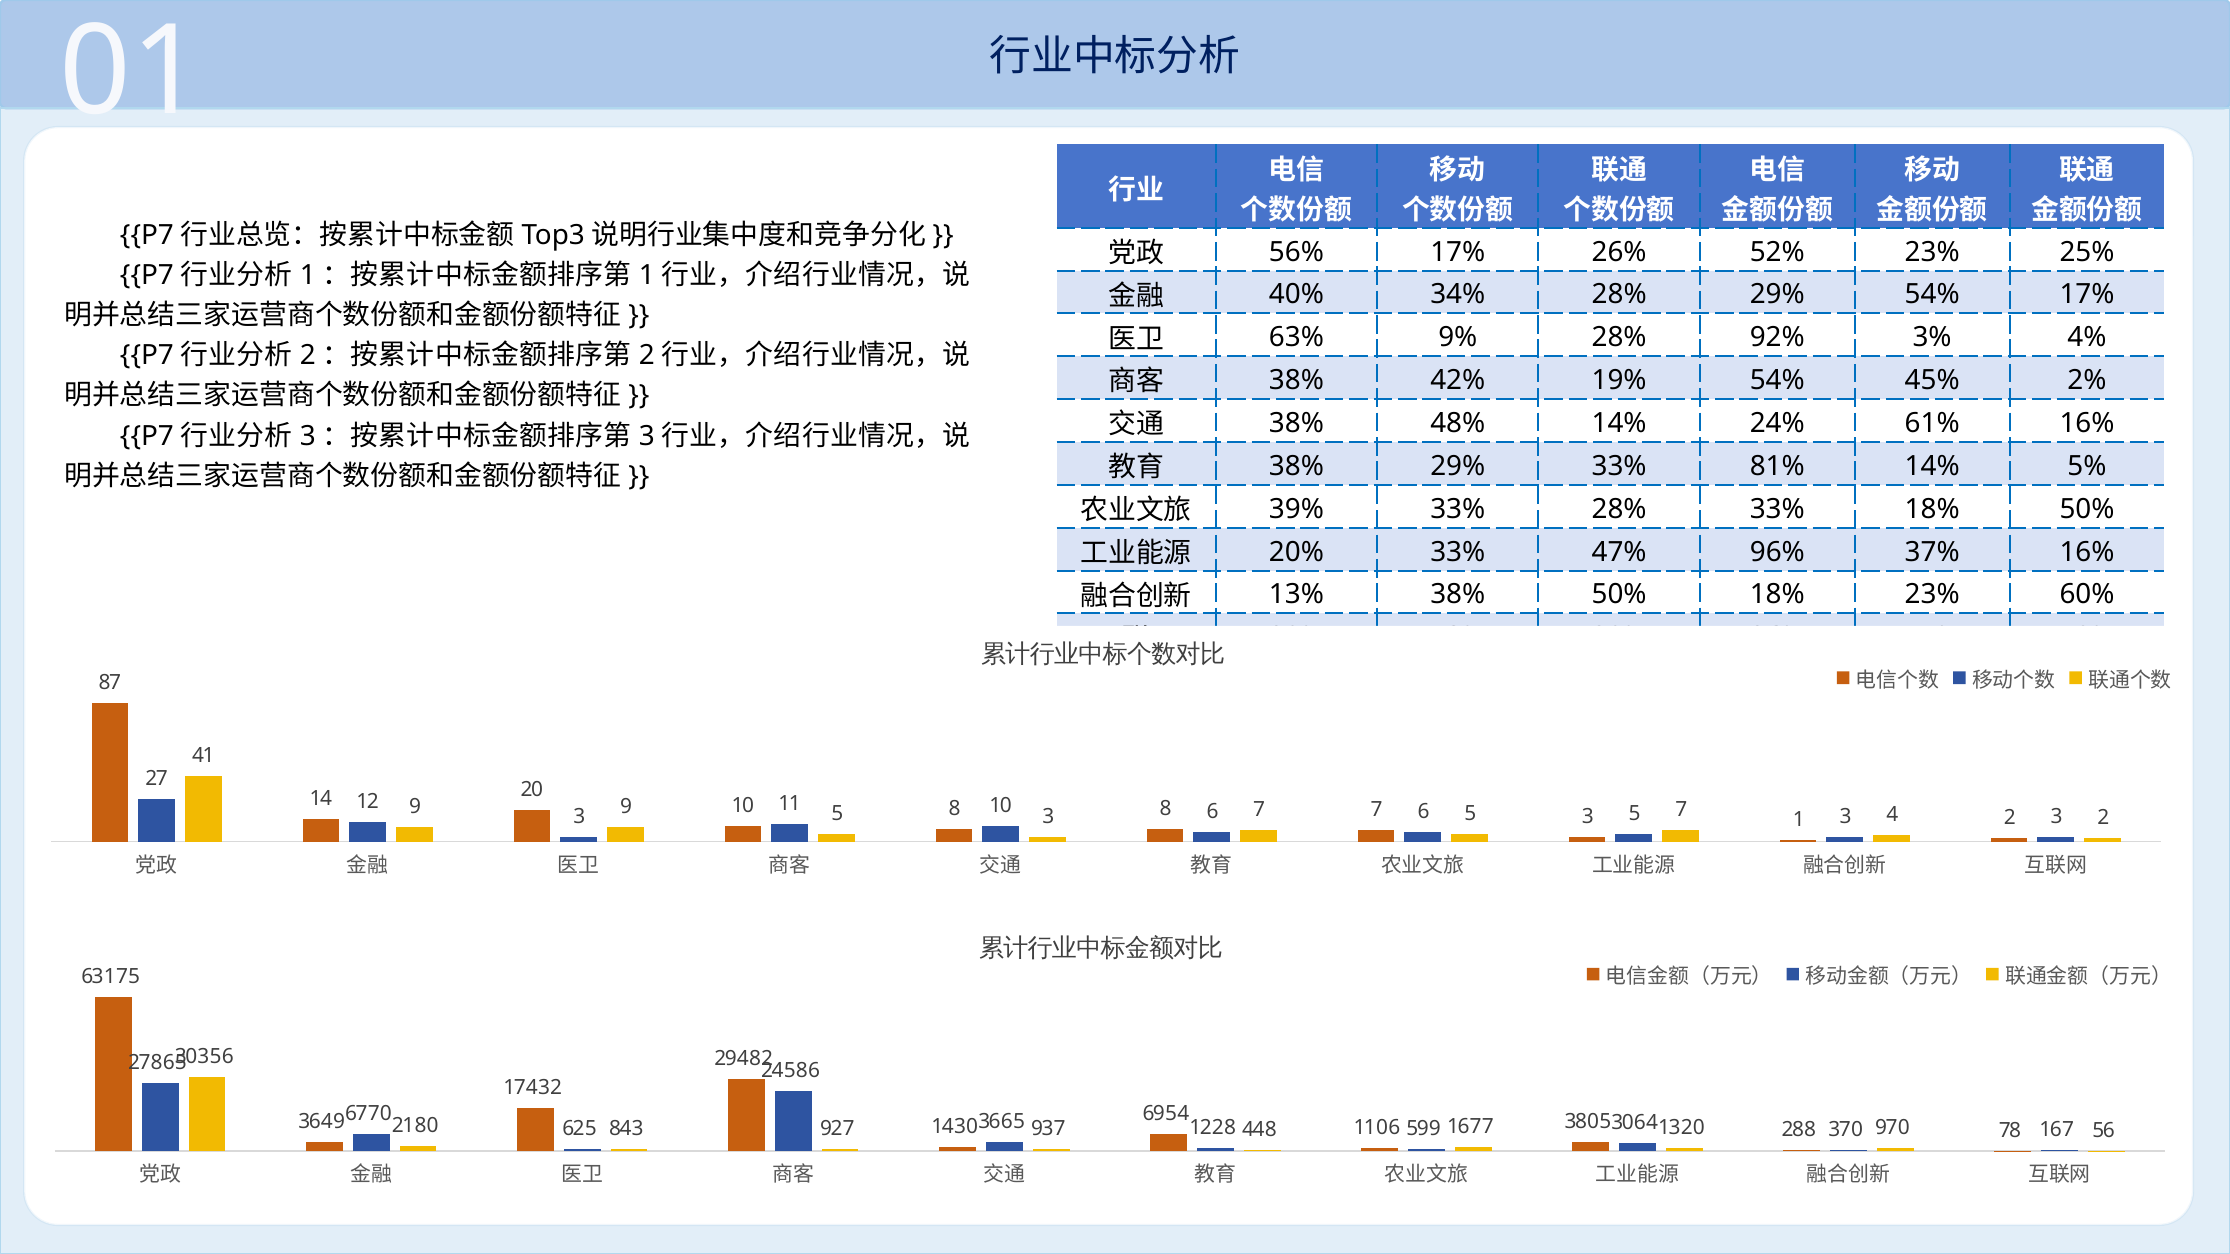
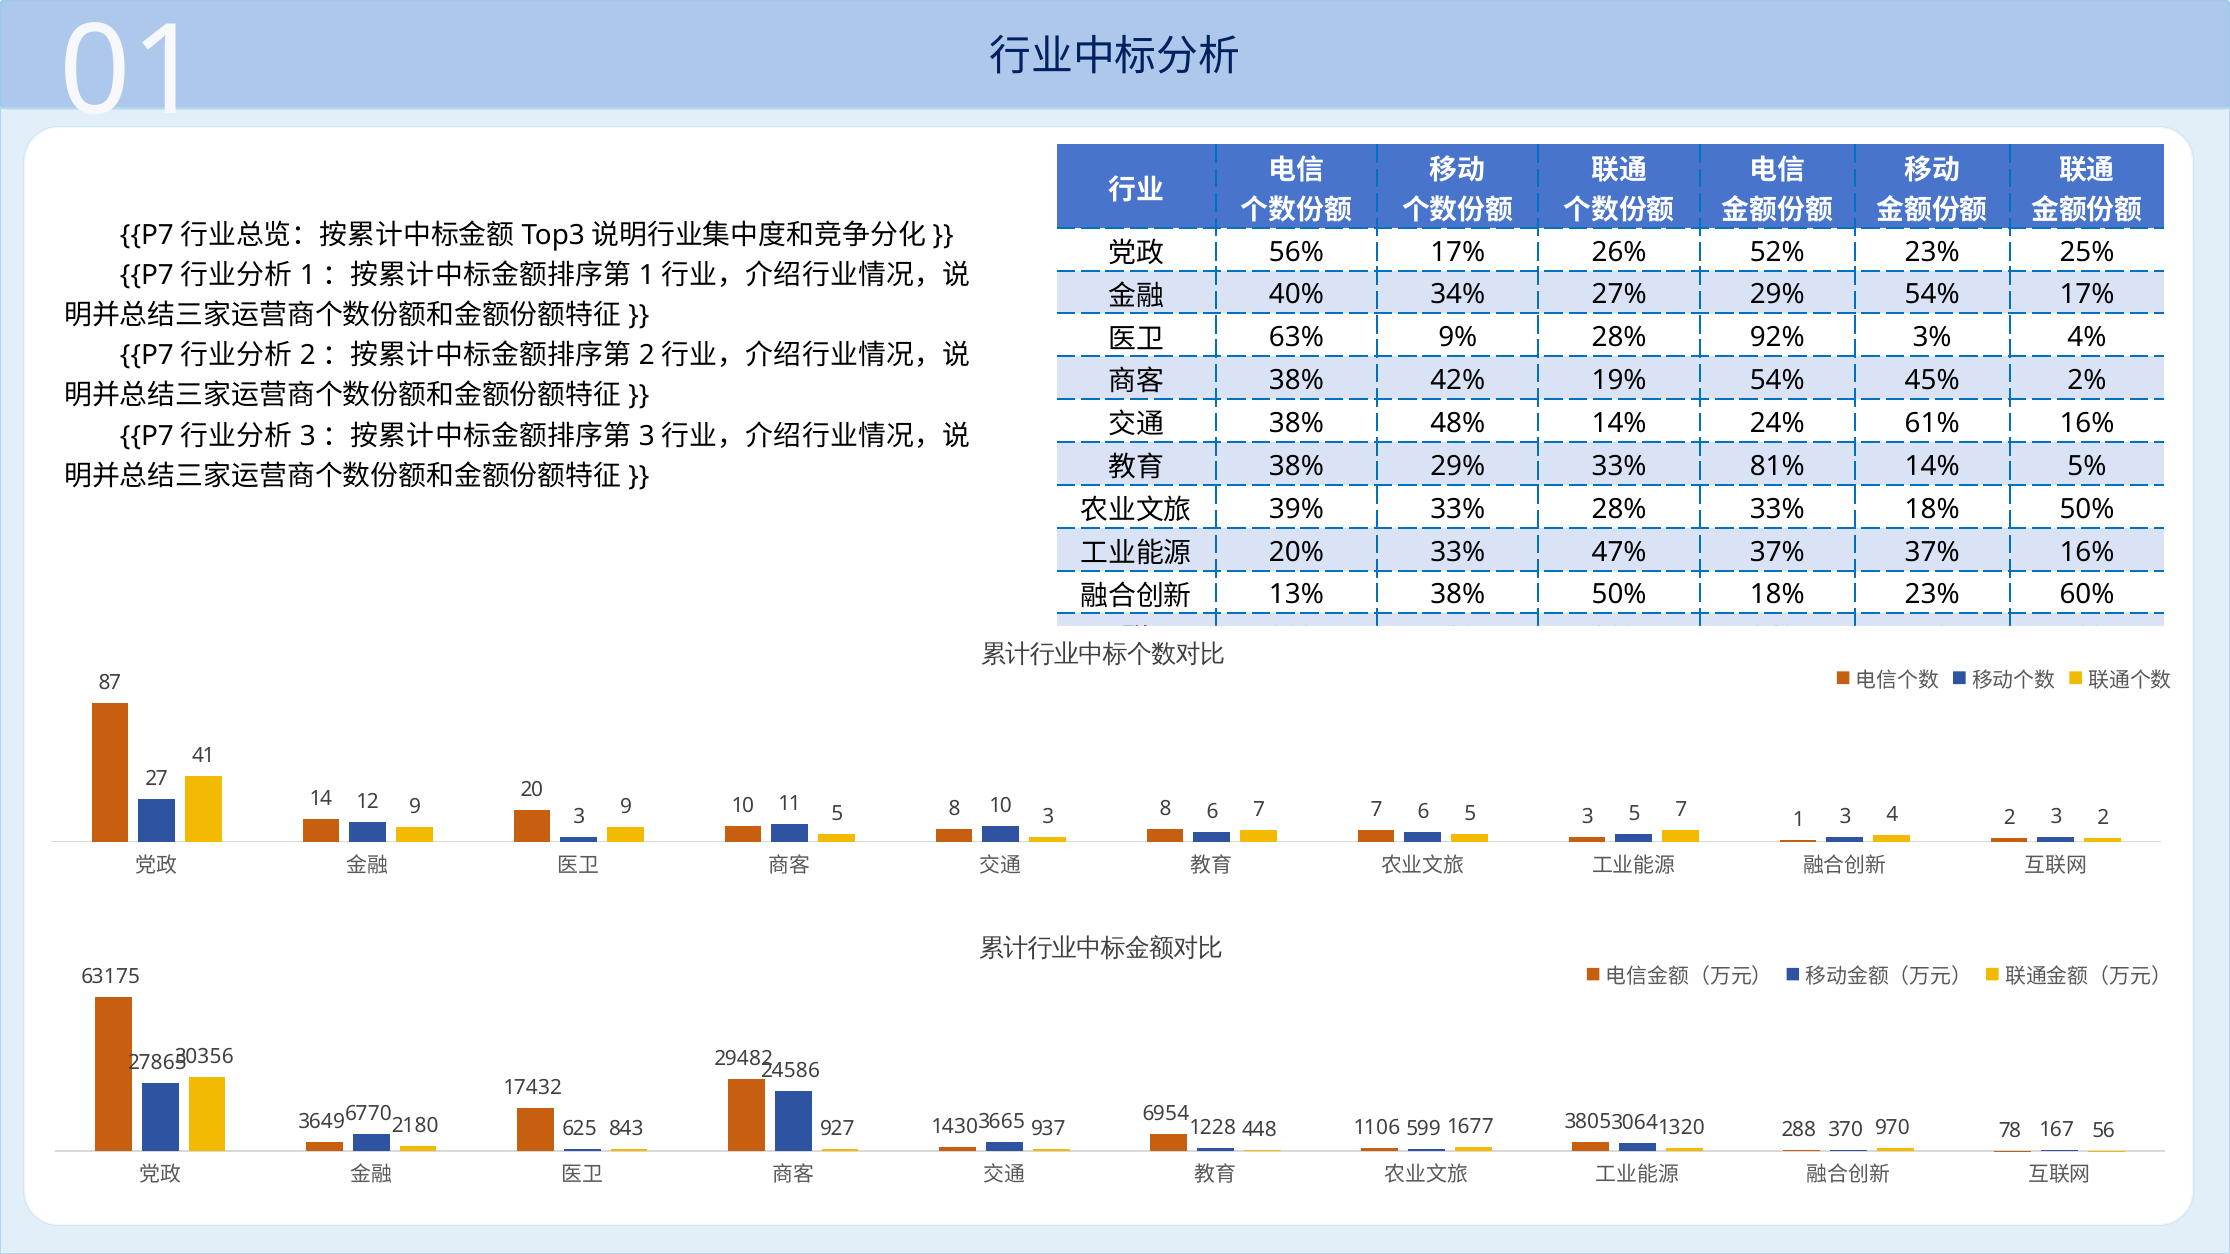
34% 28%: 28% -> 27%
47% 96%: 96% -> 37%
